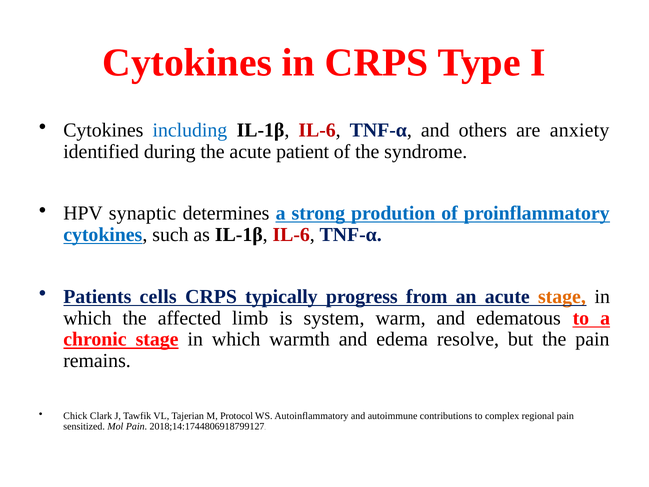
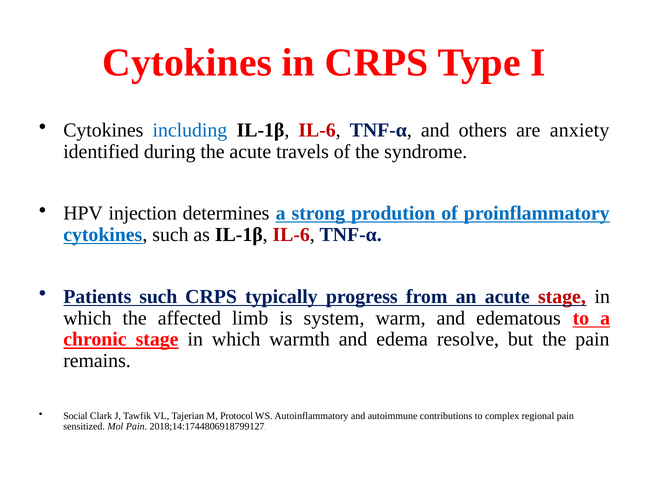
patient: patient -> travels
synaptic: synaptic -> injection
Patients cells: cells -> such
stage at (562, 296) colour: orange -> red
Chick: Chick -> Social
